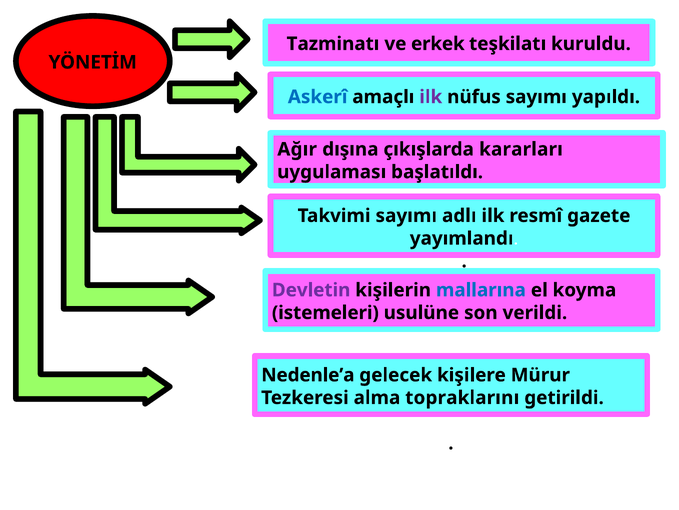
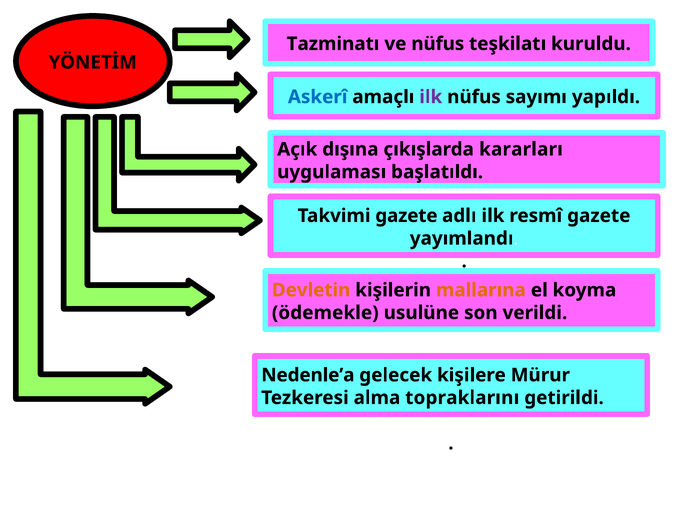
ve erkek: erkek -> nüfus
Ağır: Ağır -> Açık
Takvimi sayımı: sayımı -> gazete
Devletin colour: purple -> orange
mallarına colour: blue -> orange
istemeleri: istemeleri -> ödemekle
